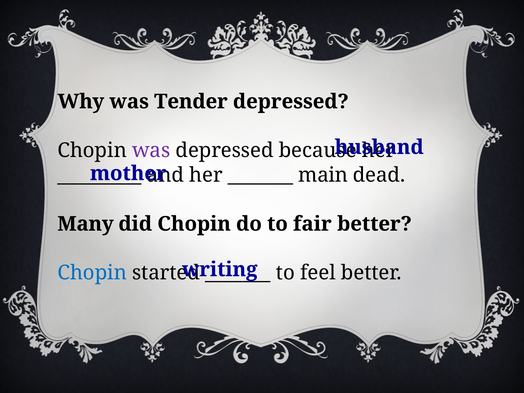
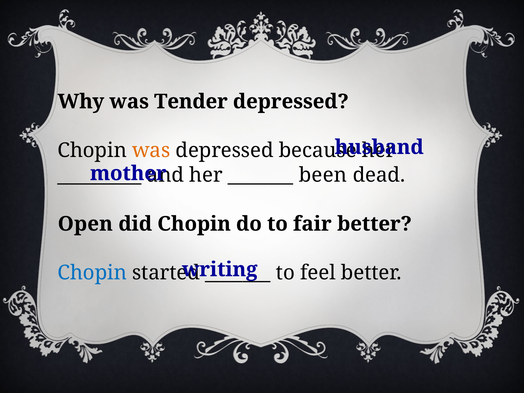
was at (151, 151) colour: purple -> orange
main: main -> been
Many: Many -> Open
